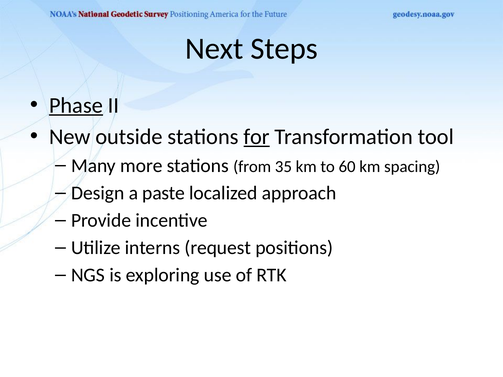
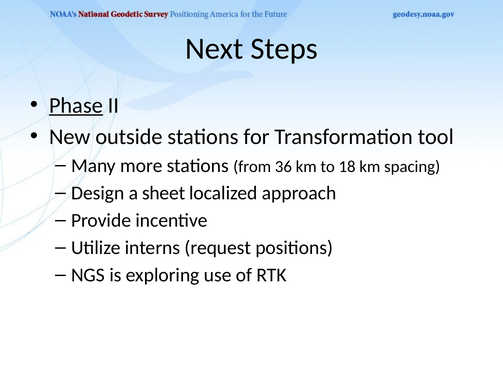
for underline: present -> none
35: 35 -> 36
60: 60 -> 18
paste: paste -> sheet
